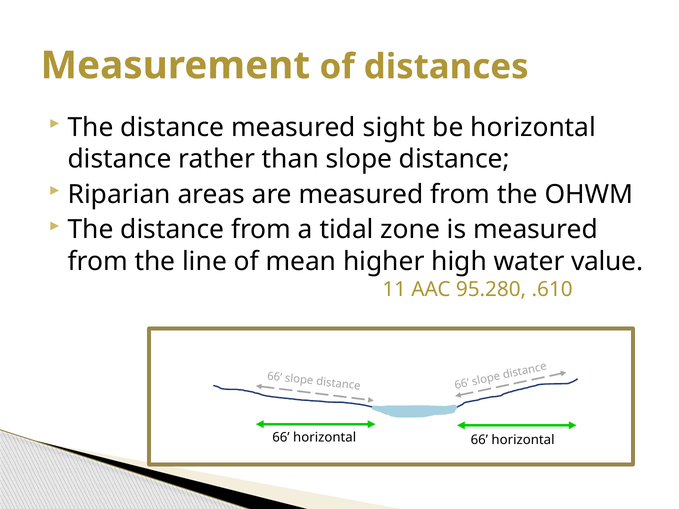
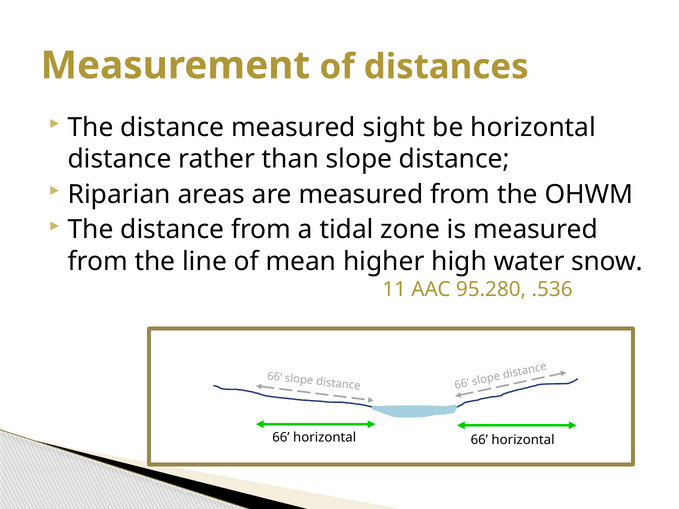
value: value -> snow
.610: .610 -> .536
